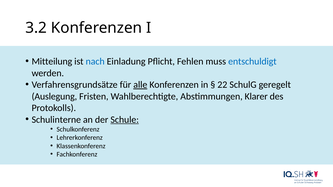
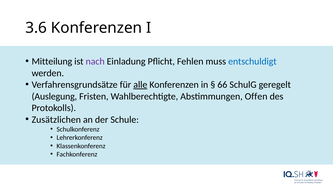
3.2: 3.2 -> 3.6
nach colour: blue -> purple
22: 22 -> 66
Klarer: Klarer -> Offen
Schulinterne: Schulinterne -> Zusätzlichen
Schule underline: present -> none
